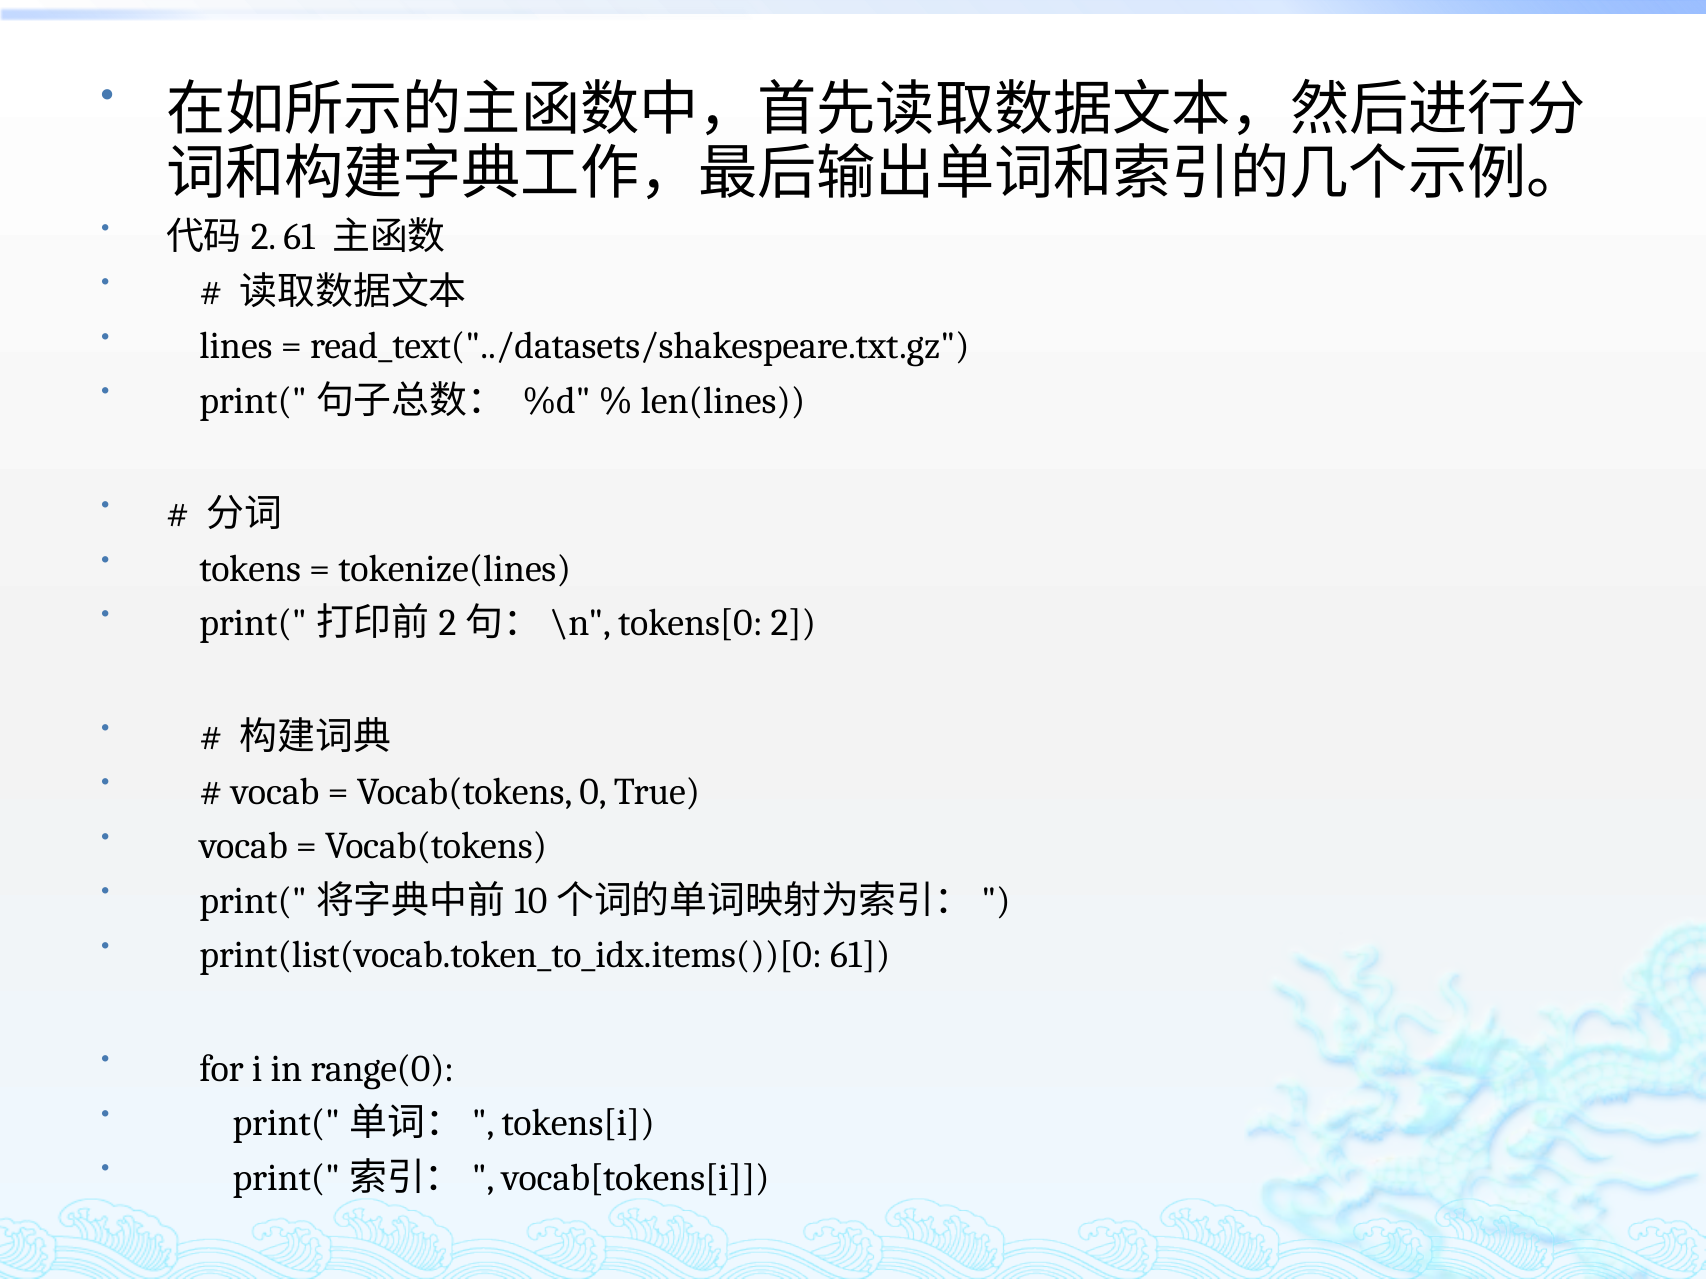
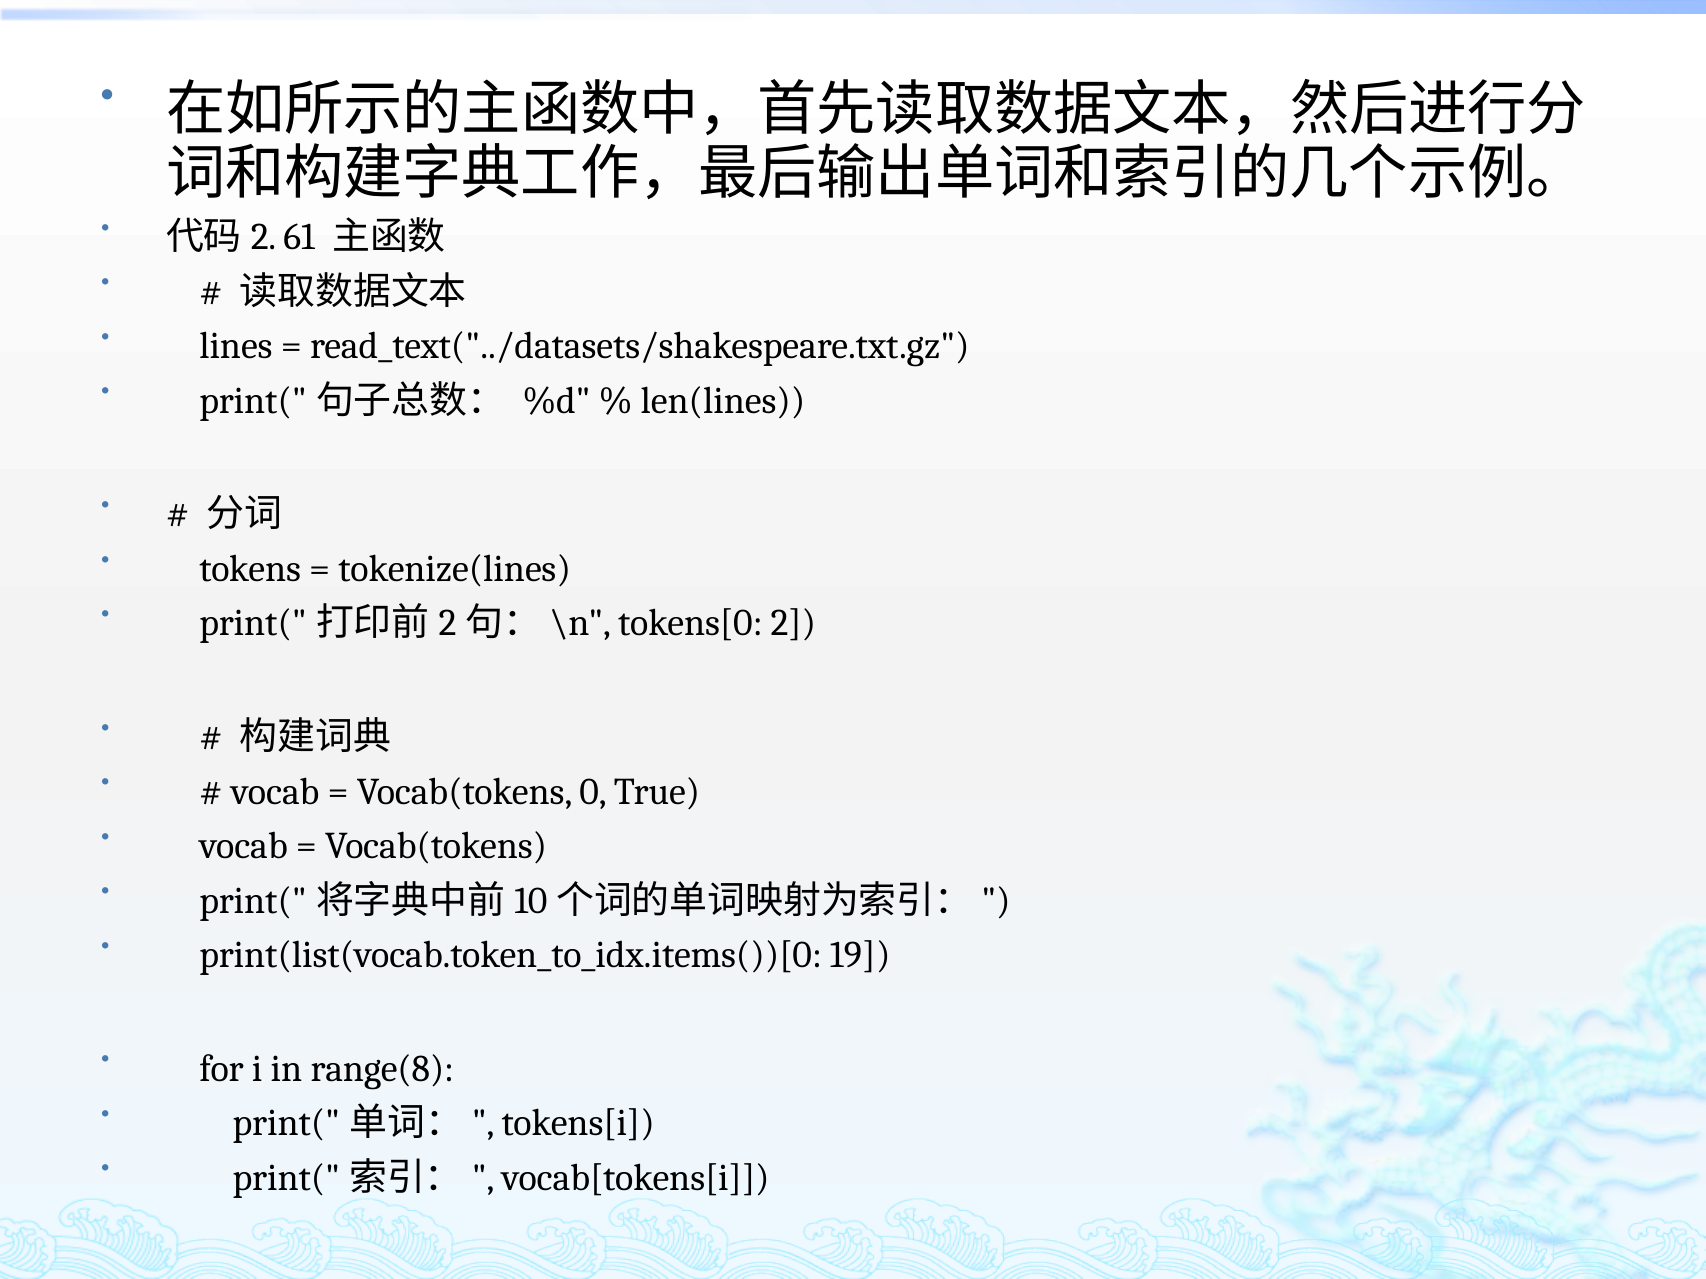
print(list(vocab.token_to_idx.items())[0 61: 61 -> 19
range(0: range(0 -> range(8
